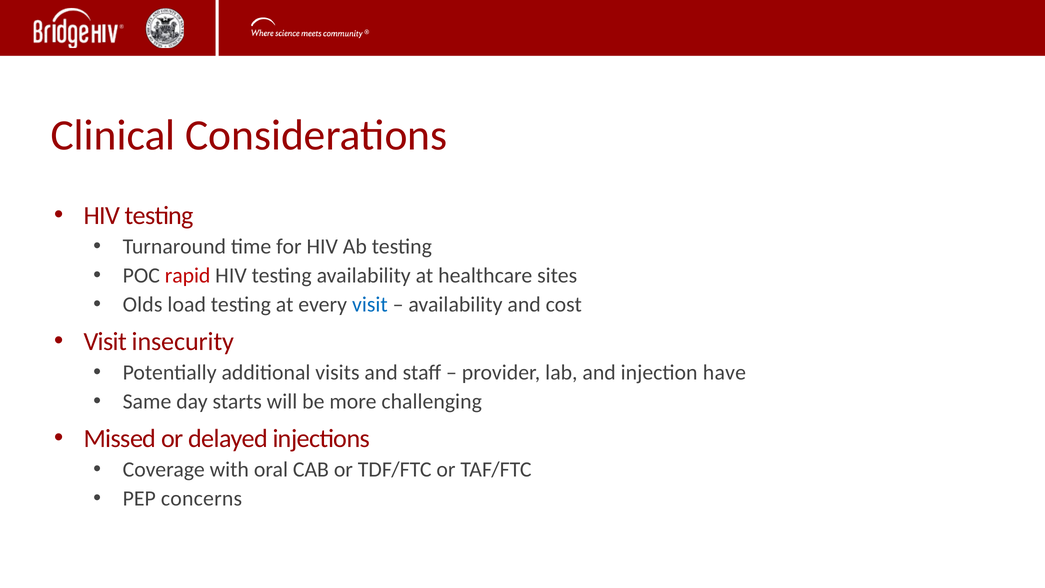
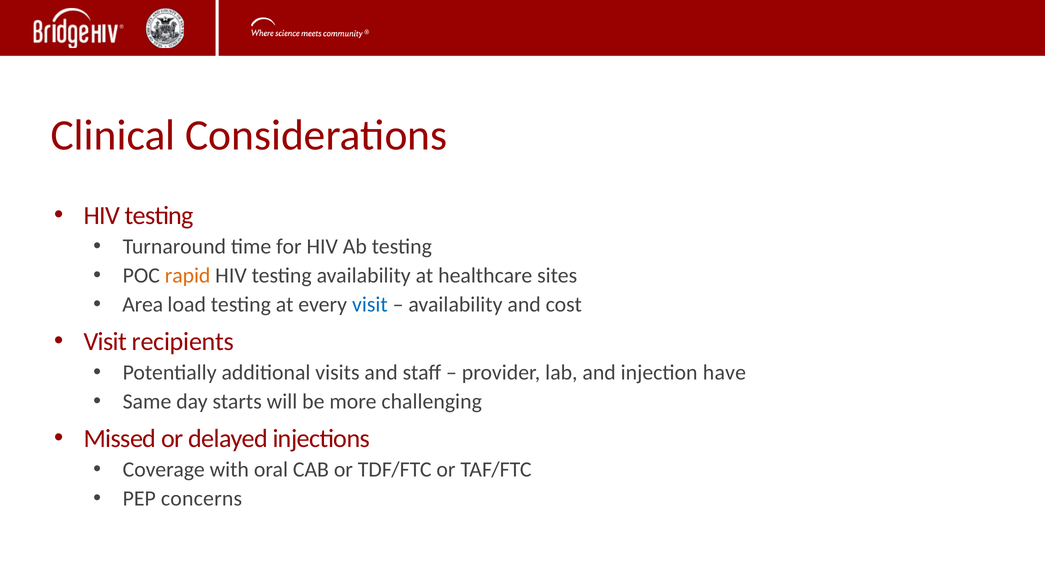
rapid colour: red -> orange
Olds: Olds -> Area
insecurity: insecurity -> recipients
